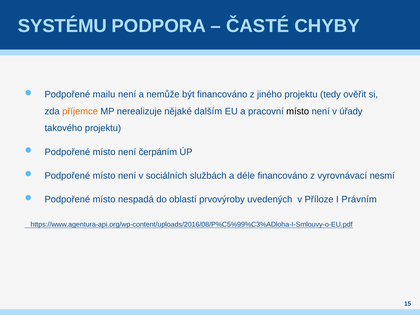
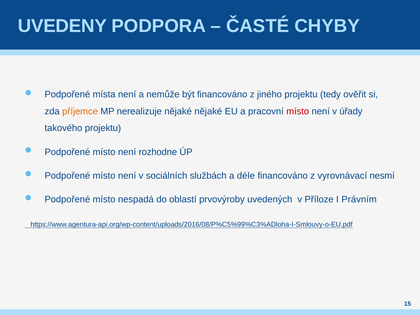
SYSTÉMU: SYSTÉMU -> UVEDENY
mailu: mailu -> místa
nějaké dalším: dalším -> nějaké
místo at (298, 111) colour: black -> red
čerpáním: čerpáním -> rozhodne
